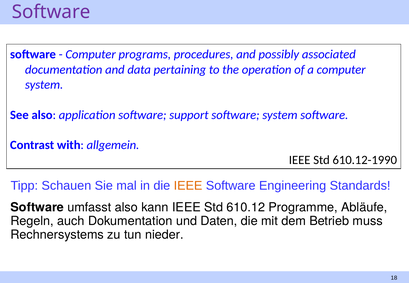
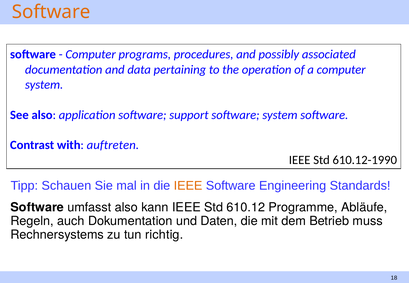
Software at (51, 12) colour: purple -> orange
allgemein: allgemein -> auftreten
nieder: nieder -> richtig
